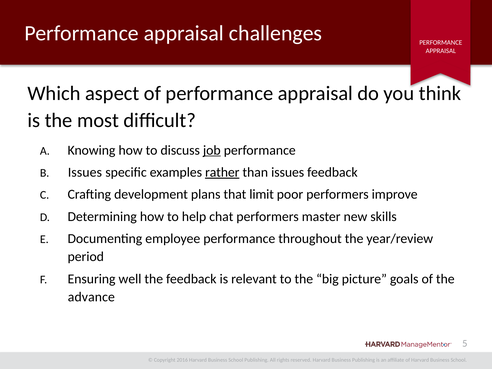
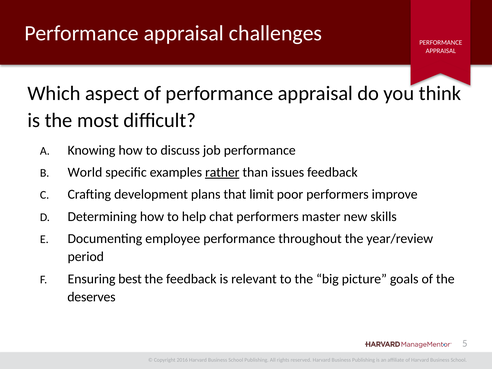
job underline: present -> none
Issues at (85, 172): Issues -> World
well: well -> best
advance: advance -> deserves
